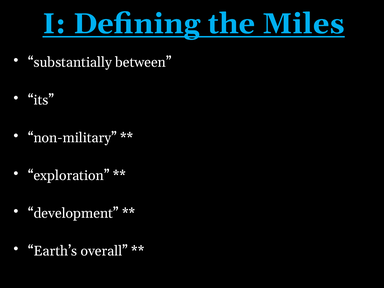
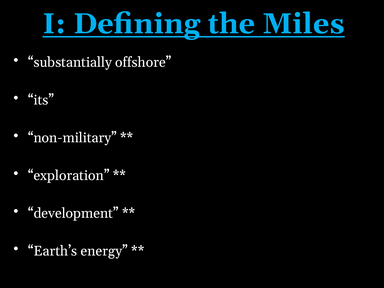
between: between -> offshore
overall: overall -> energy
